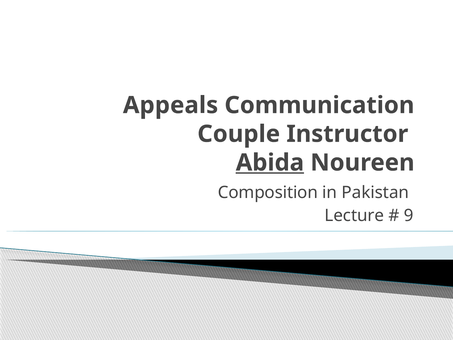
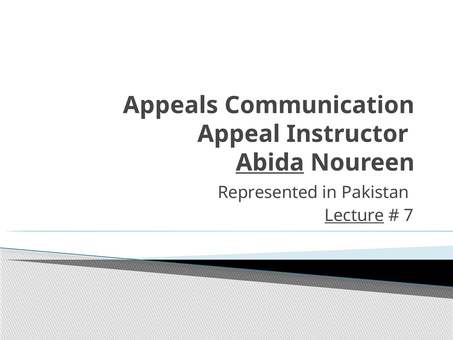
Couple: Couple -> Appeal
Composition: Composition -> Represented
Lecture underline: none -> present
9: 9 -> 7
